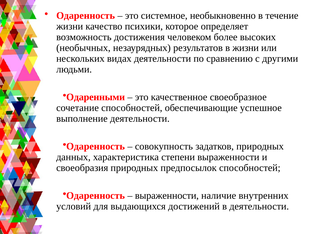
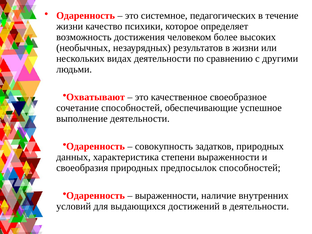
необыкновенно: необыкновенно -> педагогических
Одаренными: Одаренными -> Охватывают
